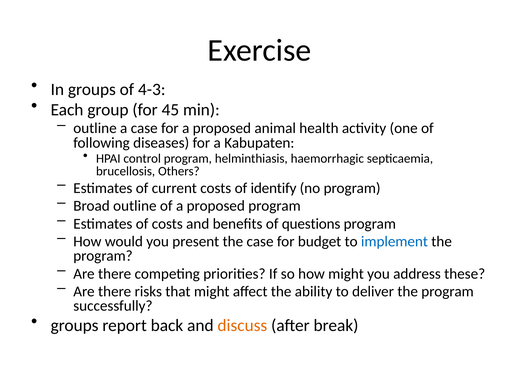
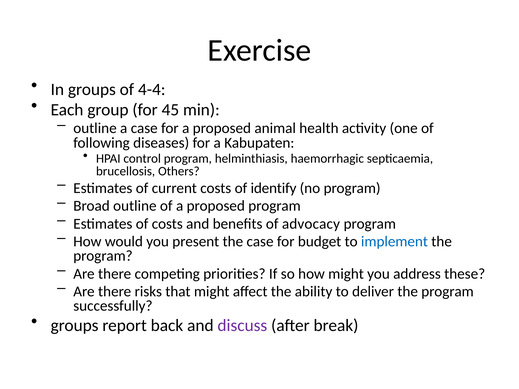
4-3: 4-3 -> 4-4
questions: questions -> advocacy
discuss colour: orange -> purple
